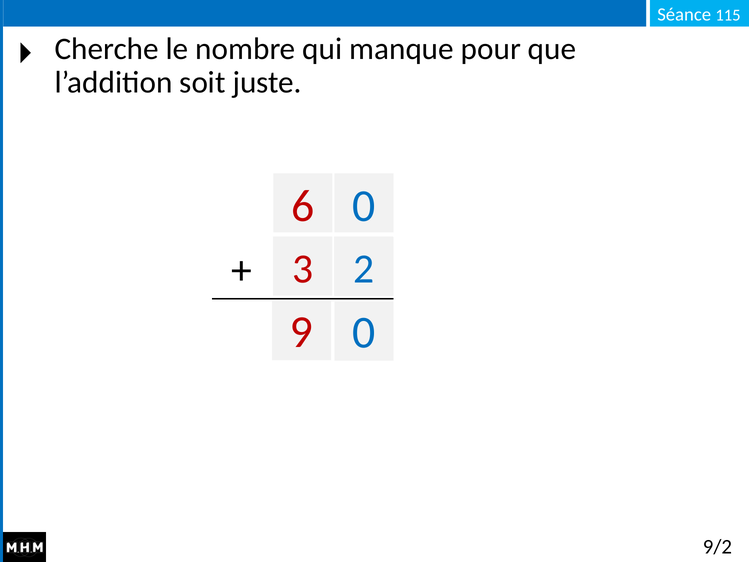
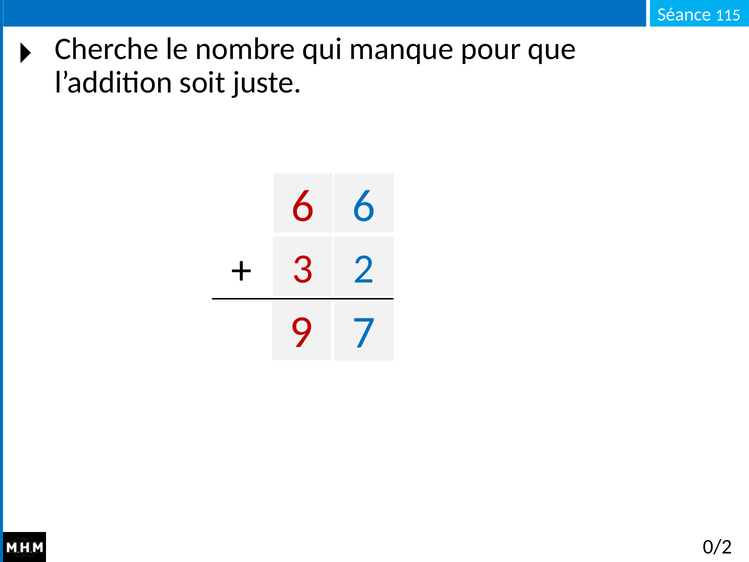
6 0: 0 -> 6
9 0: 0 -> 7
9/2: 9/2 -> 0/2
